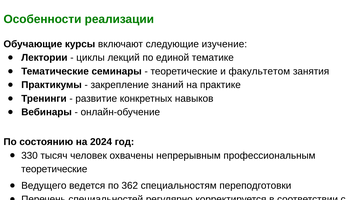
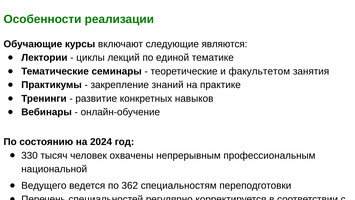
изучение: изучение -> являются
теоретические at (54, 169): теоретические -> национальной
